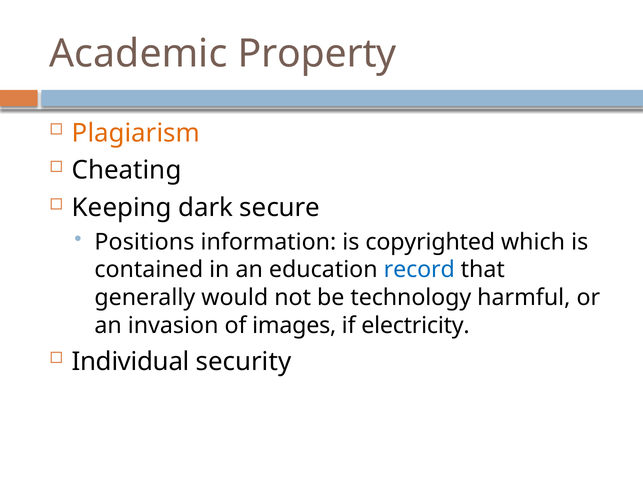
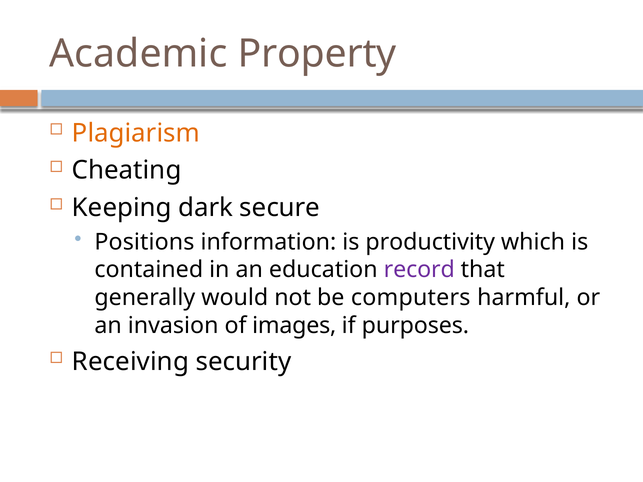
copyrighted: copyrighted -> productivity
record colour: blue -> purple
technology: technology -> computers
electricity: electricity -> purposes
Individual: Individual -> Receiving
